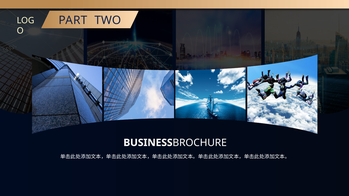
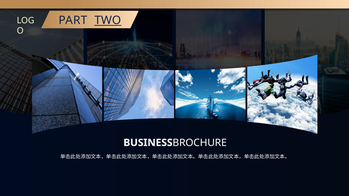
TWO underline: none -> present
